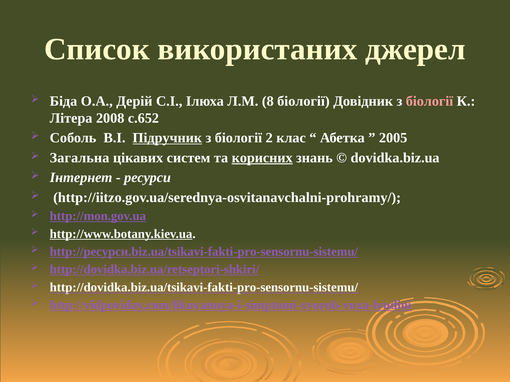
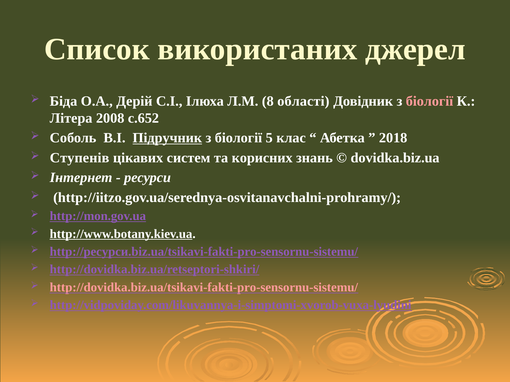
8 біології: біології -> області
2: 2 -> 5
2005: 2005 -> 2018
Загальна: Загальна -> Ступенів
корисних underline: present -> none
http://dovidka.biz.ua/tsikavi-fakti-pro-sensornu-sistemu/ colour: white -> pink
